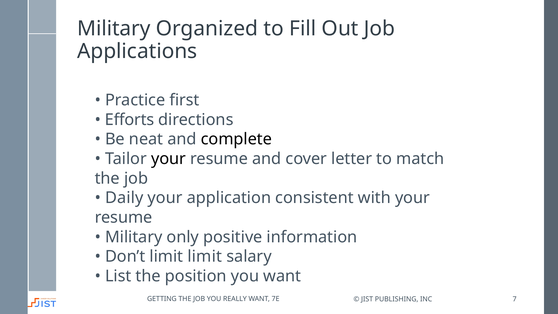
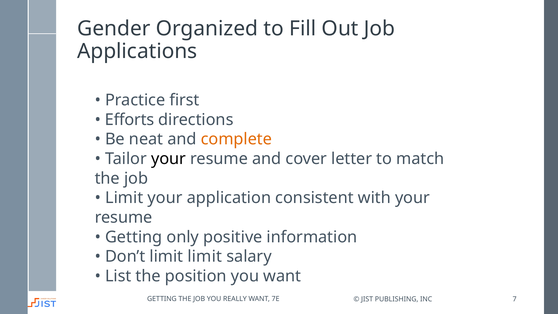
Military at (114, 29): Military -> Gender
complete colour: black -> orange
Daily at (124, 198): Daily -> Limit
Military at (134, 237): Military -> Getting
